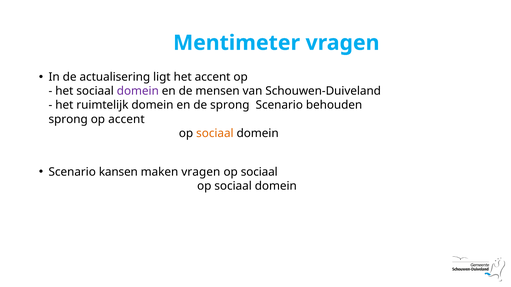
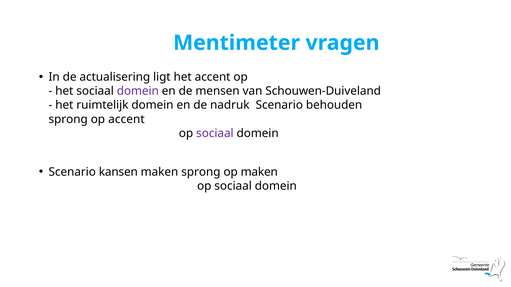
de sprong: sprong -> nadruk
sociaal at (215, 133) colour: orange -> purple
maken vragen: vragen -> sprong
sociaal at (259, 172): sociaal -> maken
